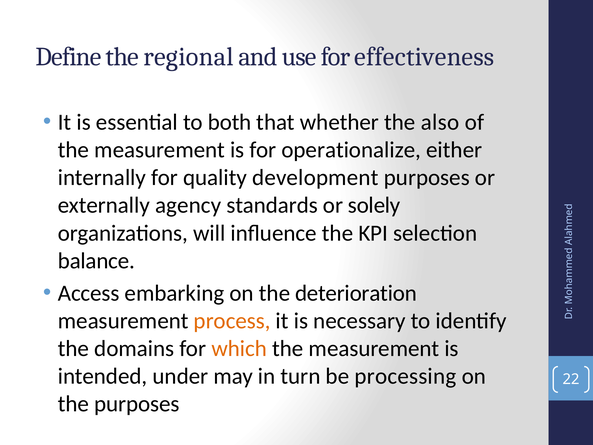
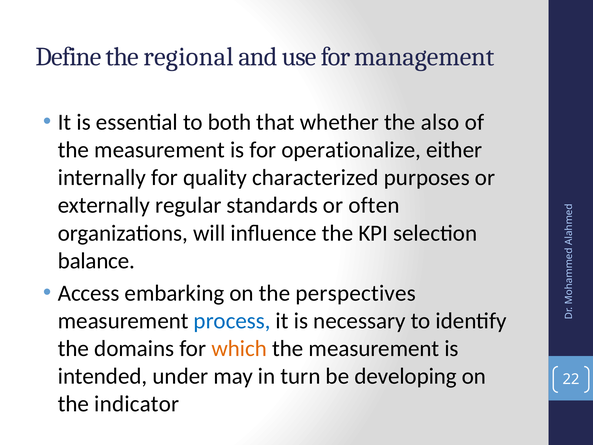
effectiveness: effectiveness -> management
development: development -> characterized
agency: agency -> regular
solely: solely -> often
deterioration: deterioration -> perspectives
process colour: orange -> blue
processing: processing -> developing
the purposes: purposes -> indicator
